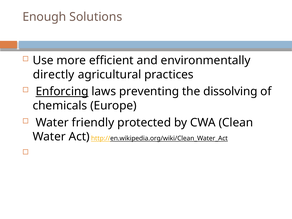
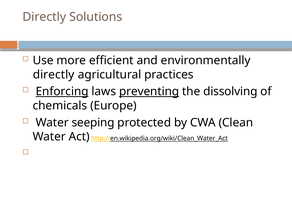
Enough at (44, 17): Enough -> Directly
preventing underline: none -> present
friendly: friendly -> seeping
